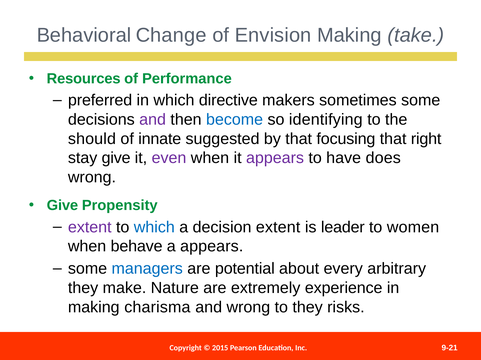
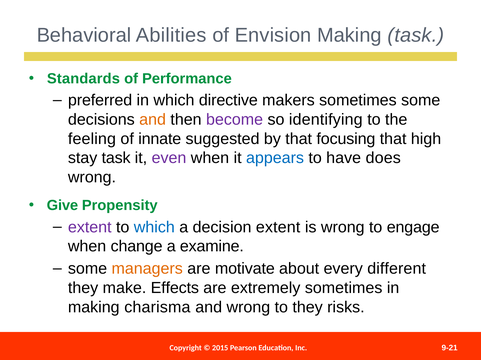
Change: Change -> Abilities
Making take: take -> task
Resources: Resources -> Standards
and at (153, 120) colour: purple -> orange
become colour: blue -> purple
should: should -> feeling
right: right -> high
stay give: give -> task
appears at (275, 158) colour: purple -> blue
is leader: leader -> wrong
women: women -> engage
behave: behave -> change
a appears: appears -> examine
managers colour: blue -> orange
potential: potential -> motivate
arbitrary: arbitrary -> different
Nature: Nature -> Effects
extremely experience: experience -> sometimes
